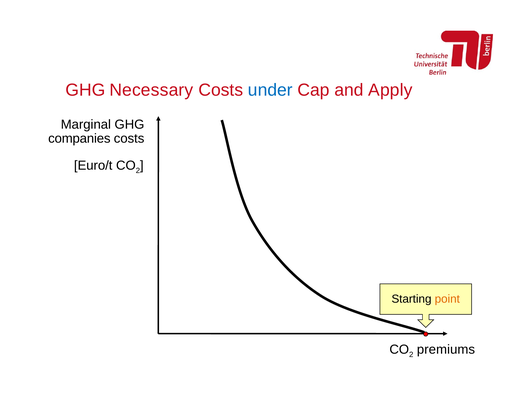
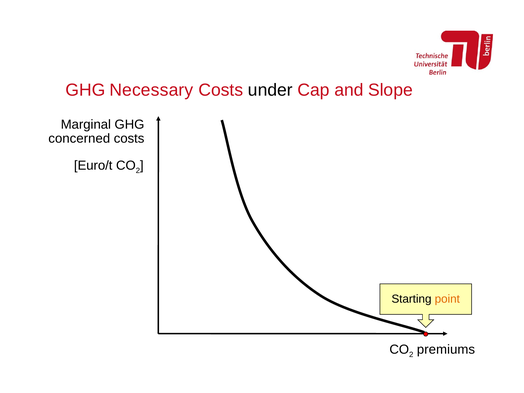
under colour: blue -> black
Apply: Apply -> Slope
companies: companies -> concerned
